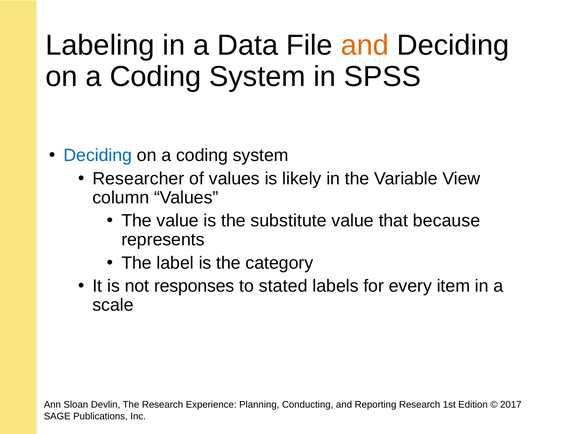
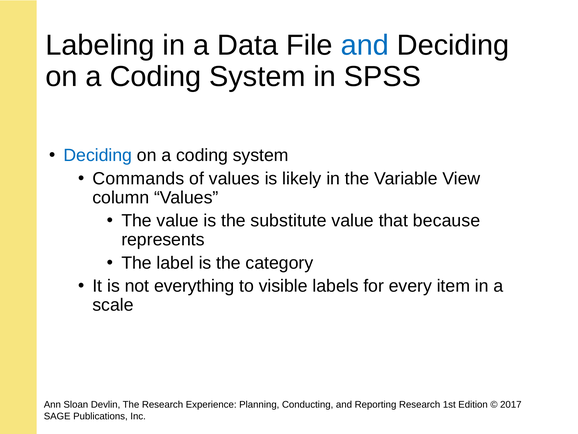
and at (365, 45) colour: orange -> blue
Researcher: Researcher -> Commands
responses: responses -> everything
stated: stated -> visible
